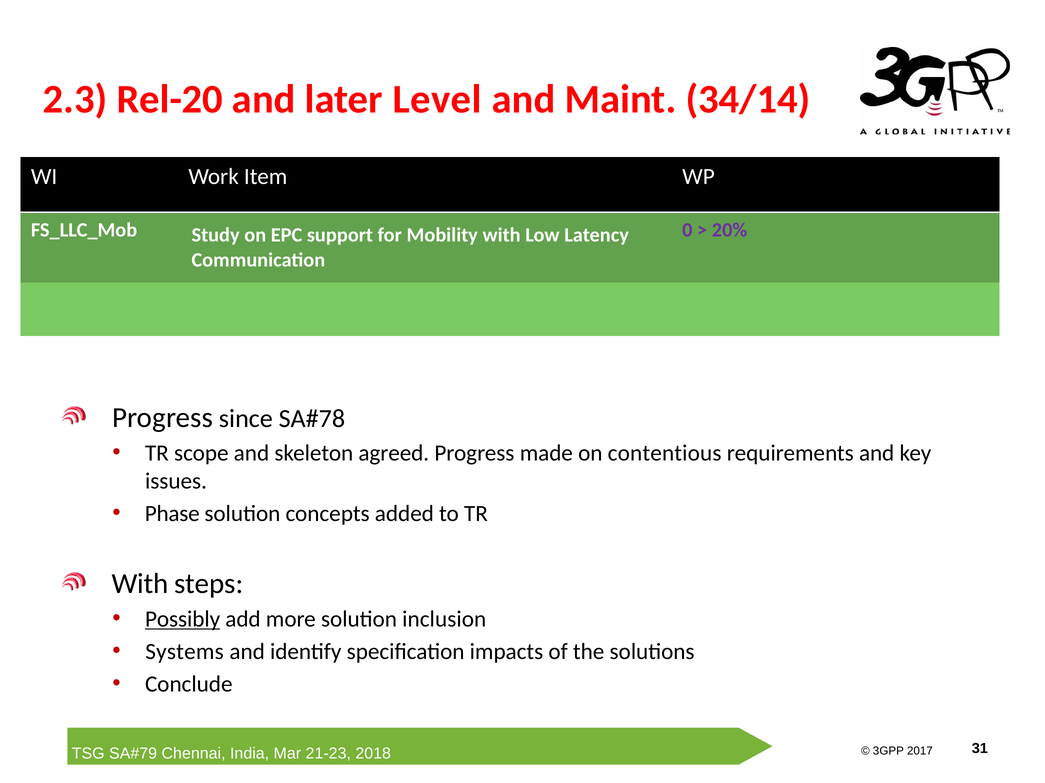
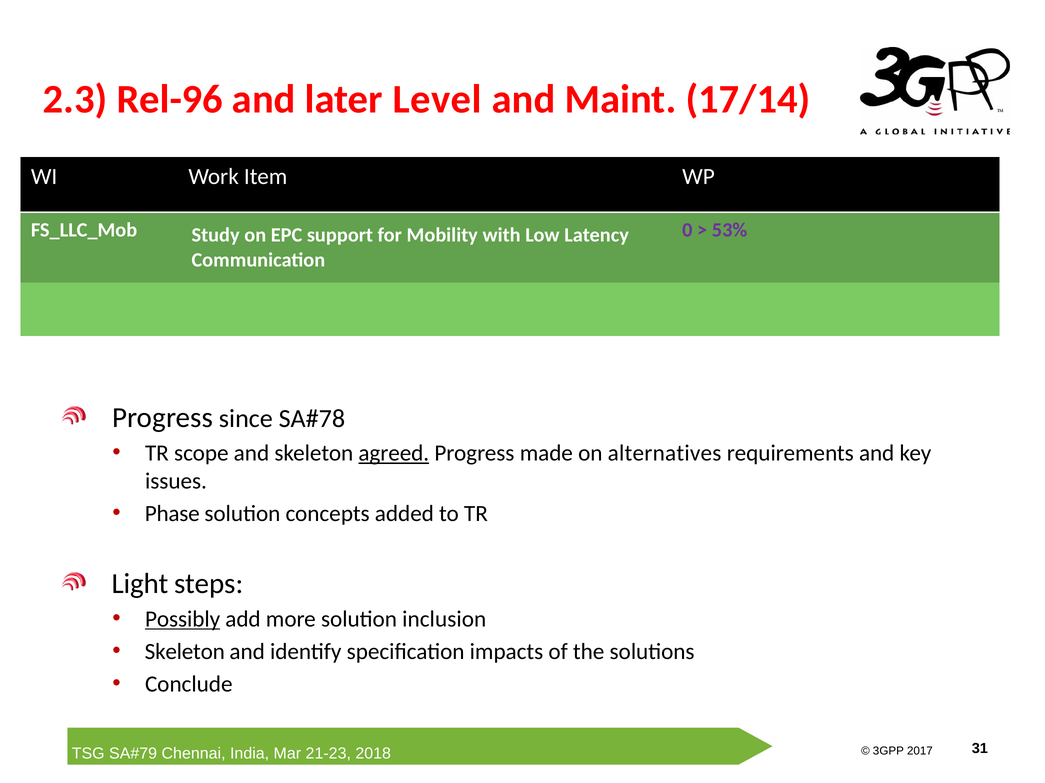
Rel-20: Rel-20 -> Rel-96
34/14: 34/14 -> 17/14
20%: 20% -> 53%
agreed underline: none -> present
contentious: contentious -> alternatives
With at (140, 584): With -> Light
Systems at (185, 652): Systems -> Skeleton
